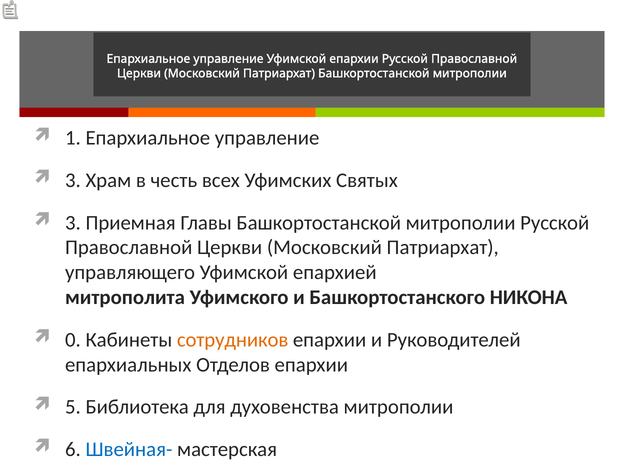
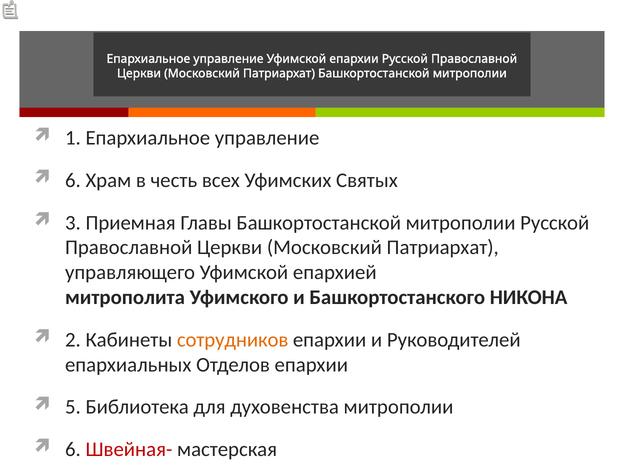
3 at (73, 180): 3 -> 6
0: 0 -> 2
Швейная- colour: blue -> red
